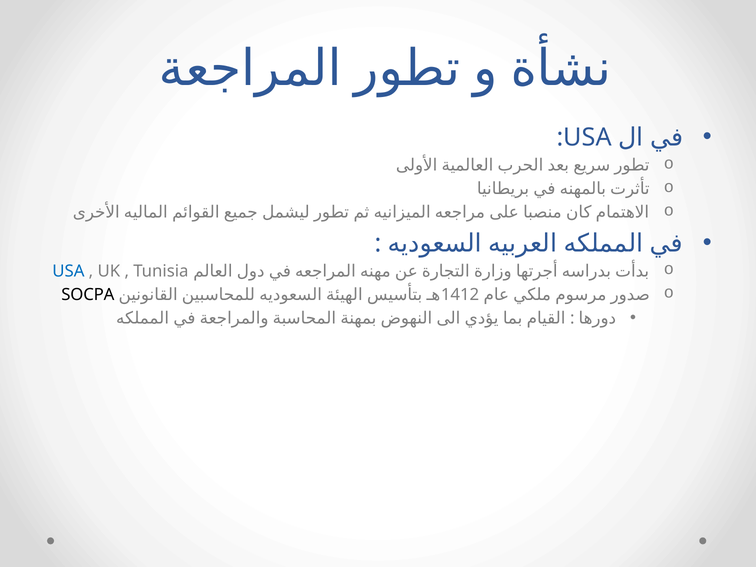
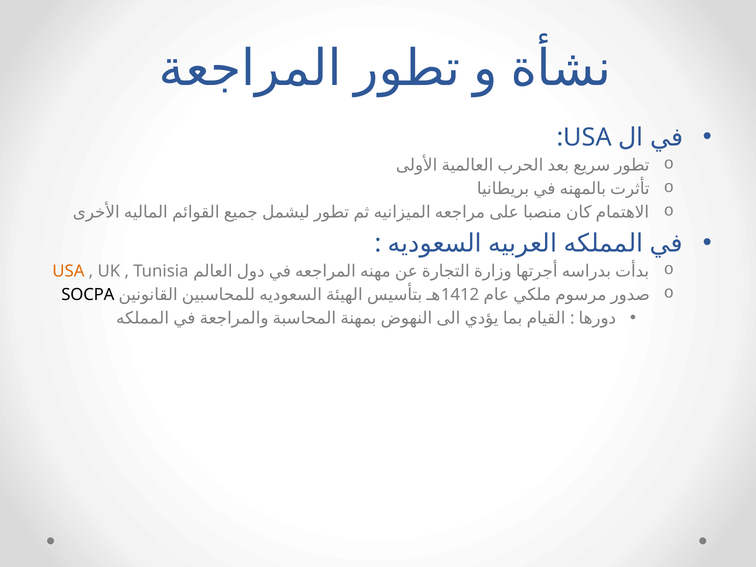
USA at (68, 271) colour: blue -> orange
